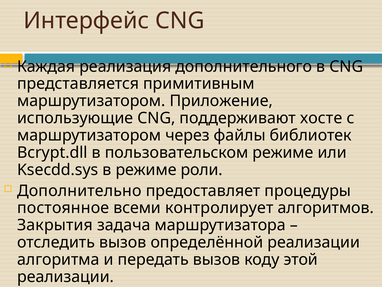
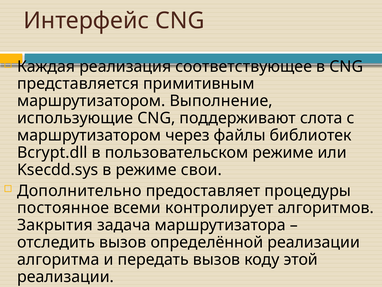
дополнительного: дополнительного -> соответствующее
Приложение: Приложение -> Выполнение
хосте: хосте -> слота
роли: роли -> свои
